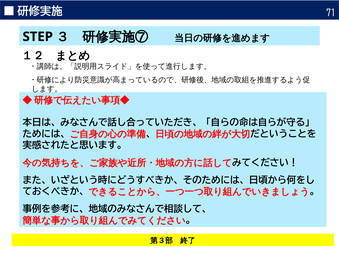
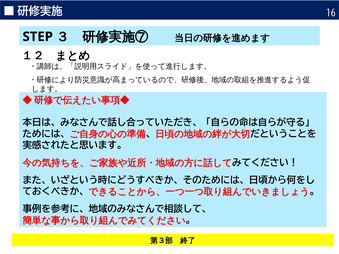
71: 71 -> 16
